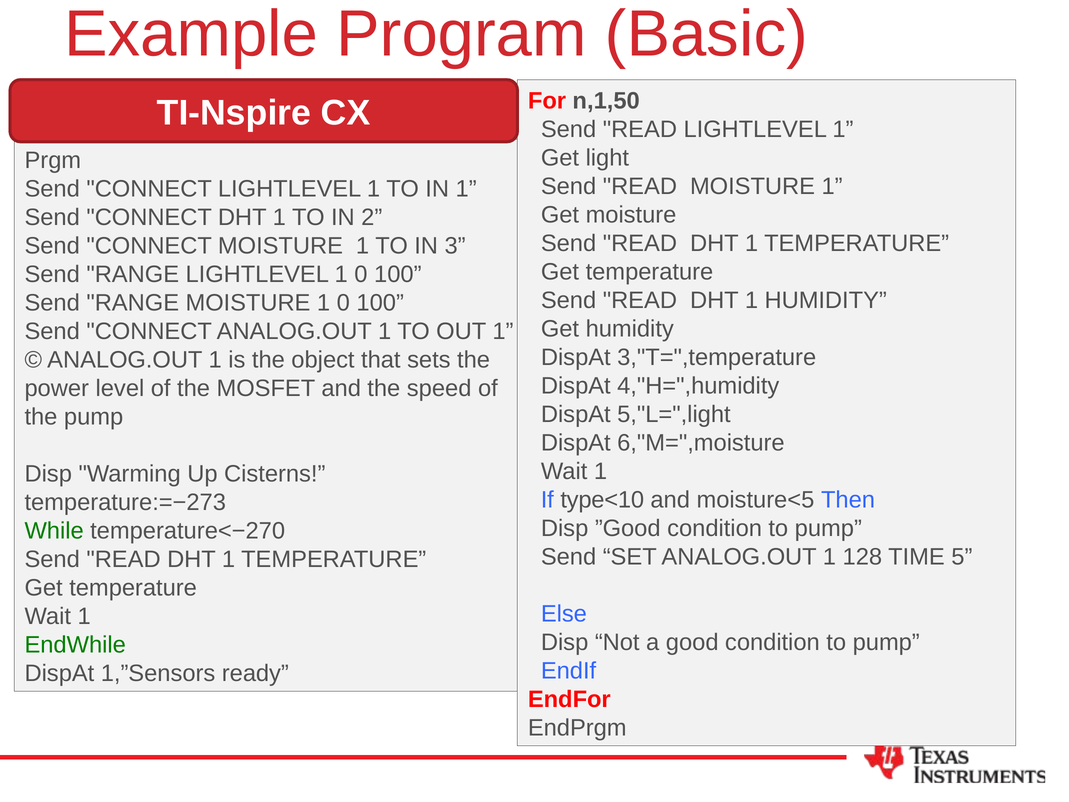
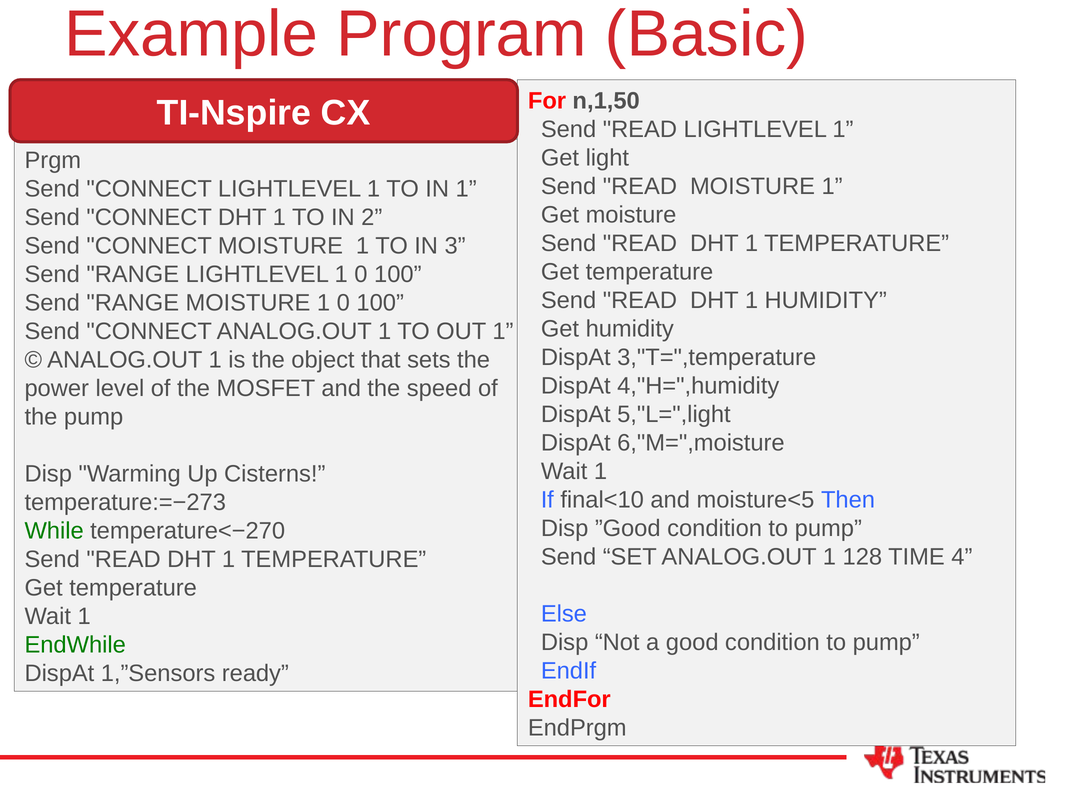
type<10: type<10 -> final<10
5: 5 -> 4
